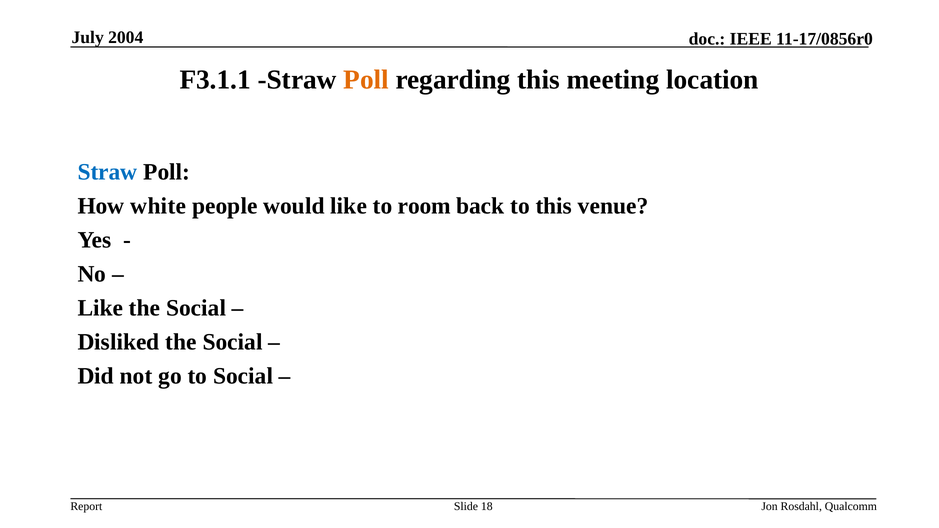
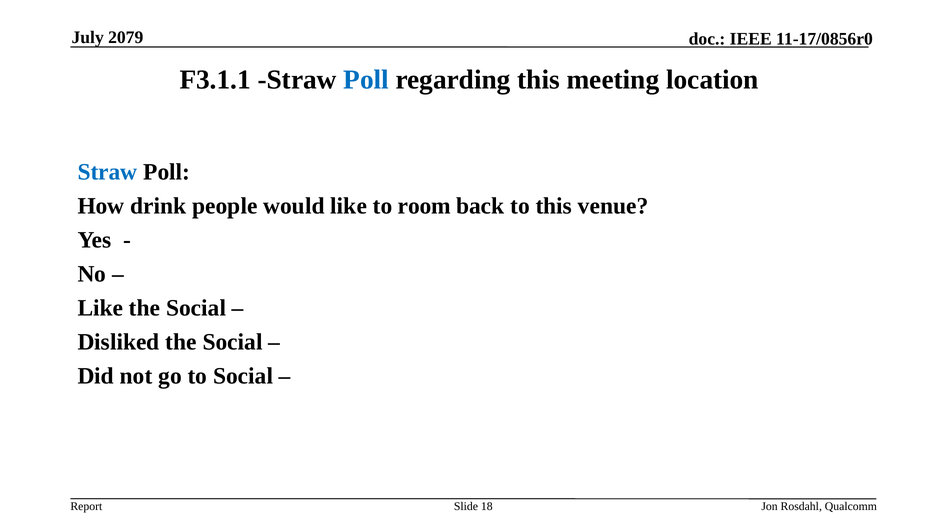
2004: 2004 -> 2079
Poll at (366, 80) colour: orange -> blue
white: white -> drink
